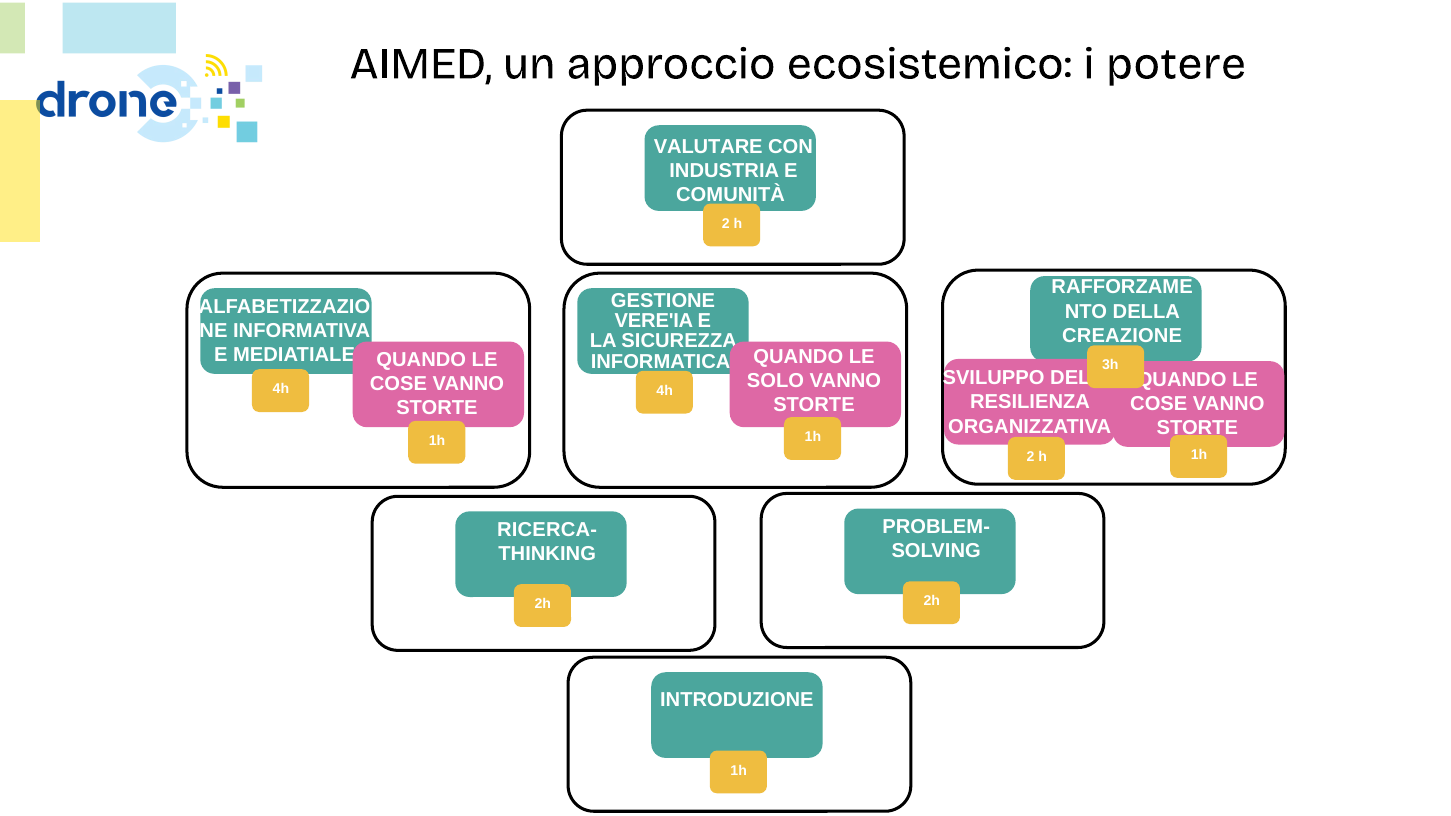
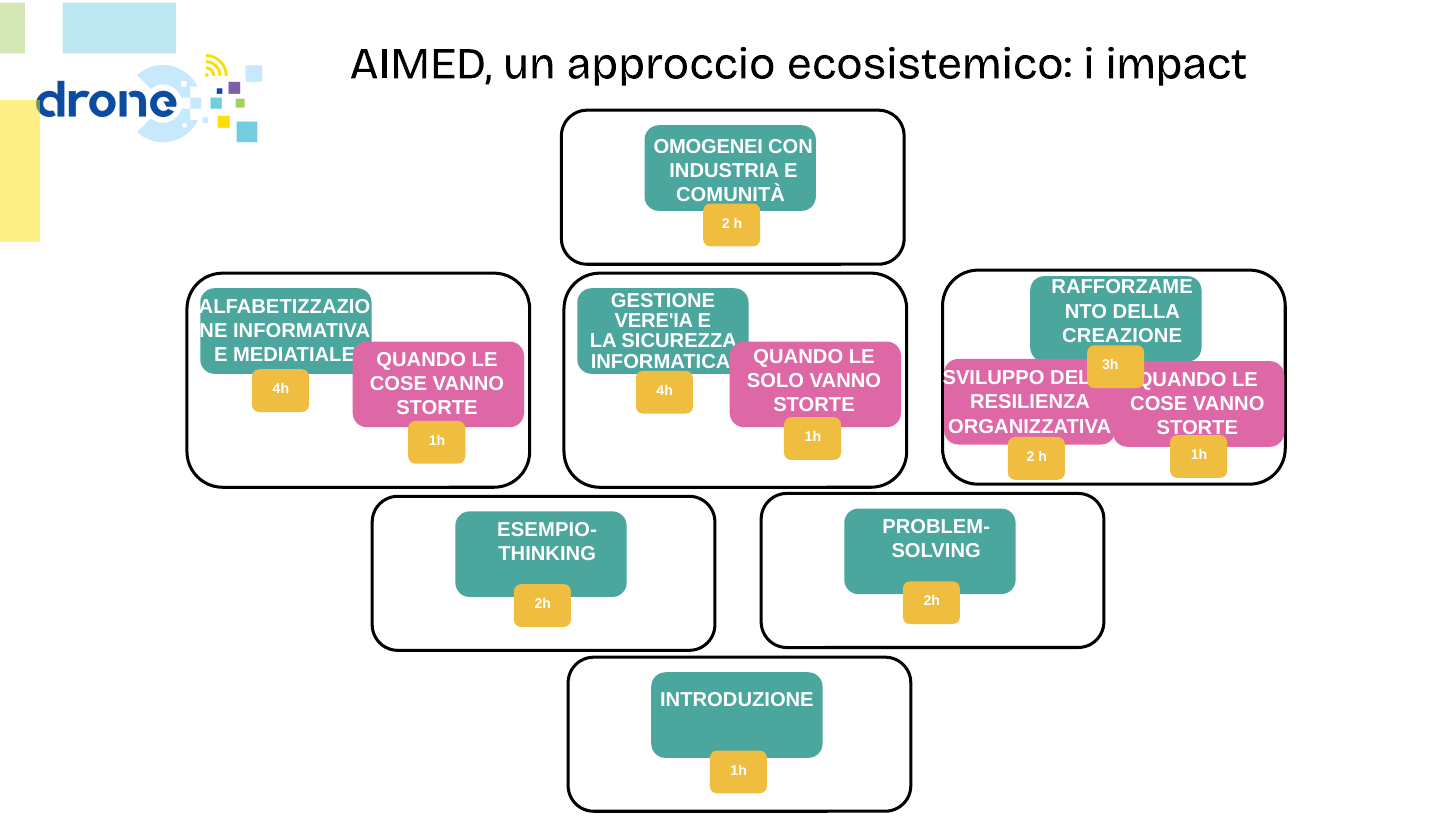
potere: potere -> impact
VALUTARE: VALUTARE -> OMOGENEI
RICERCA-: RICERCA- -> ESEMPIO-
